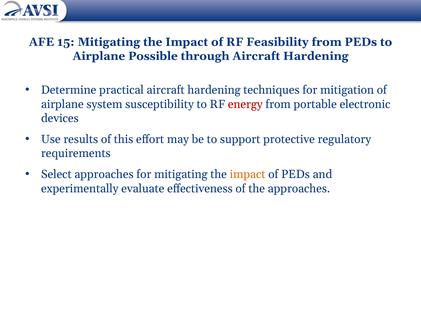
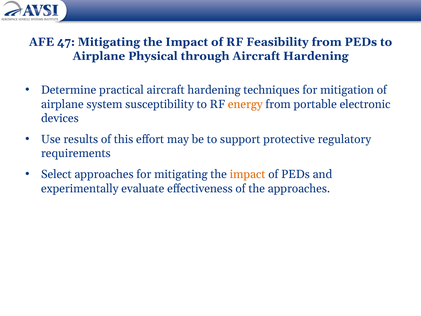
15: 15 -> 47
Possible: Possible -> Physical
energy colour: red -> orange
